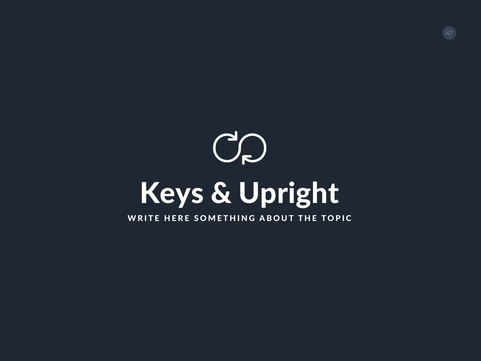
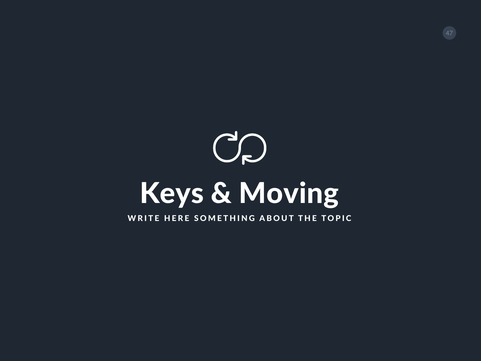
Upright: Upright -> Moving
